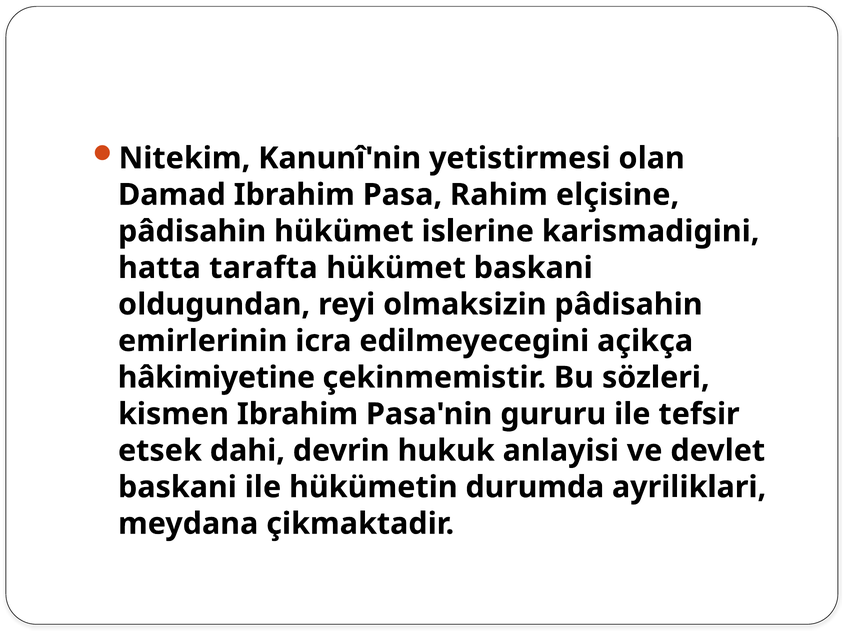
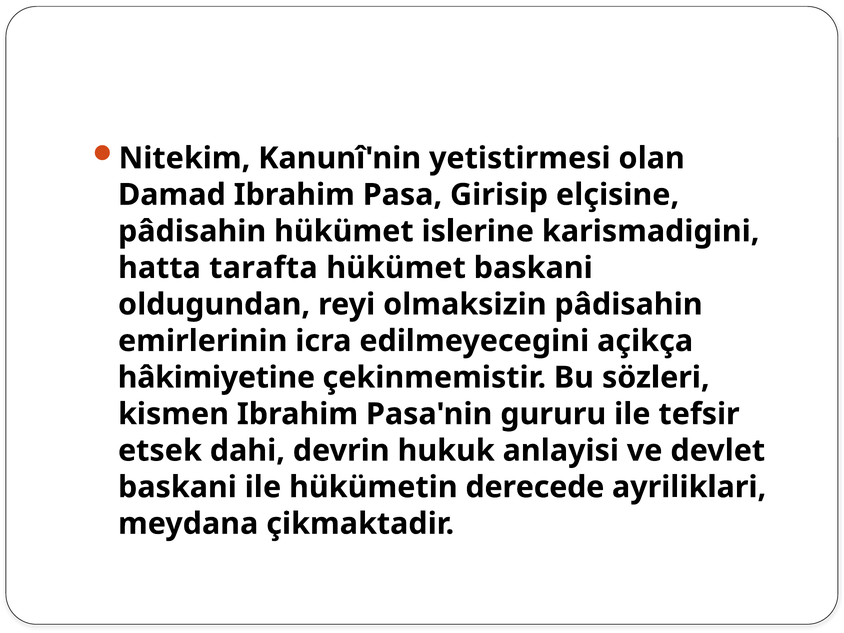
Rahim: Rahim -> Girisip
durumda: durumda -> derecede
